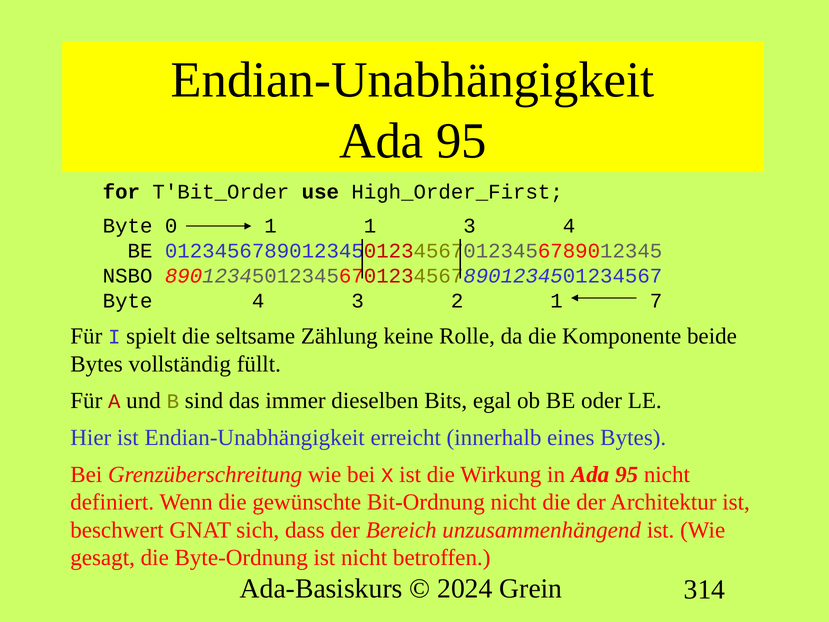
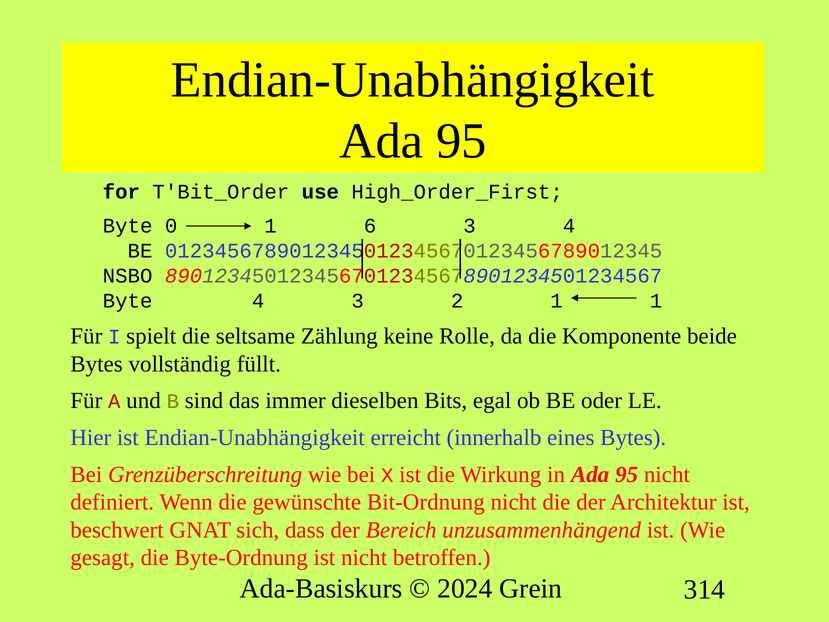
1 1: 1 -> 6
1 7: 7 -> 1
